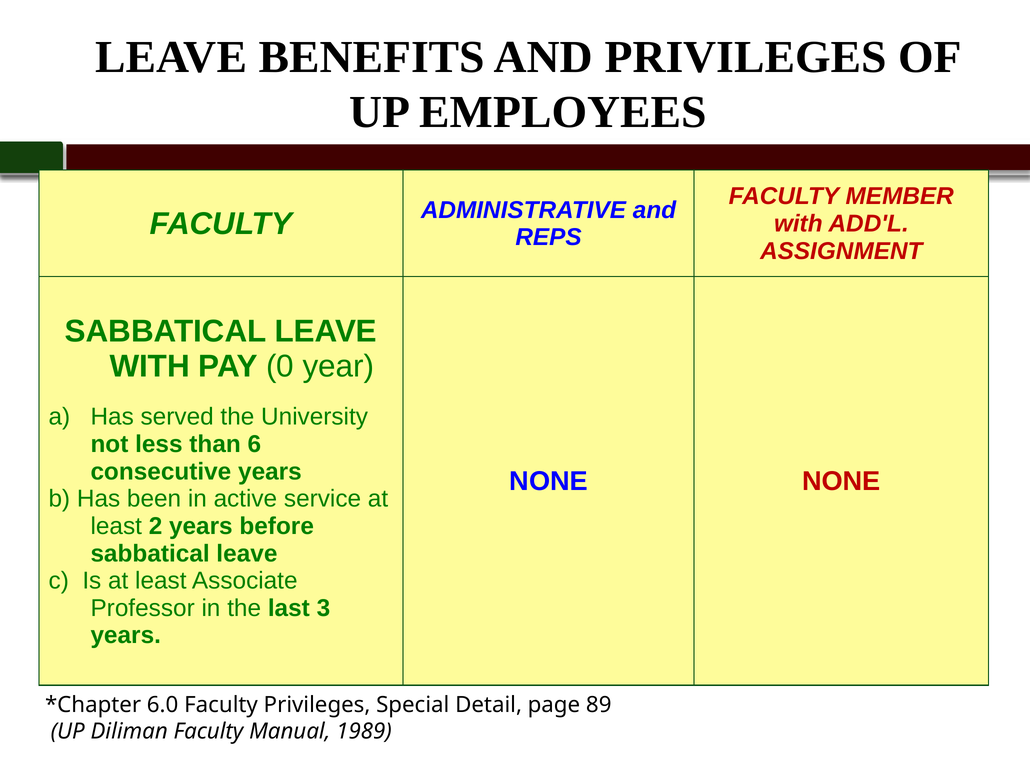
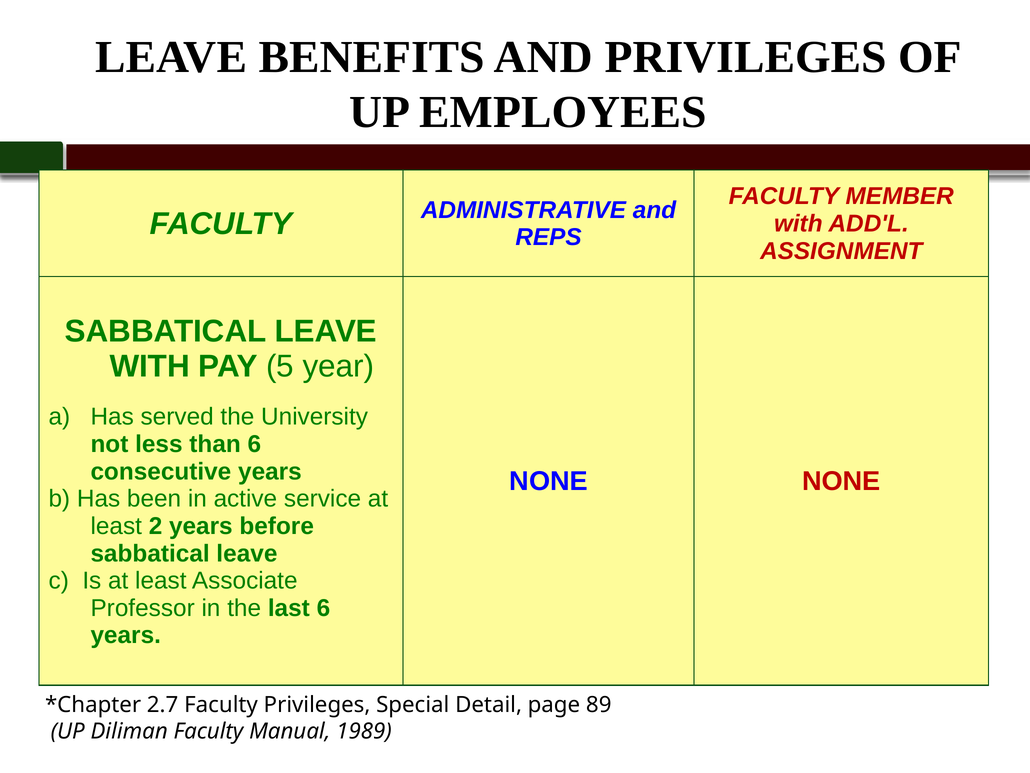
0: 0 -> 5
last 3: 3 -> 6
6.0: 6.0 -> 2.7
